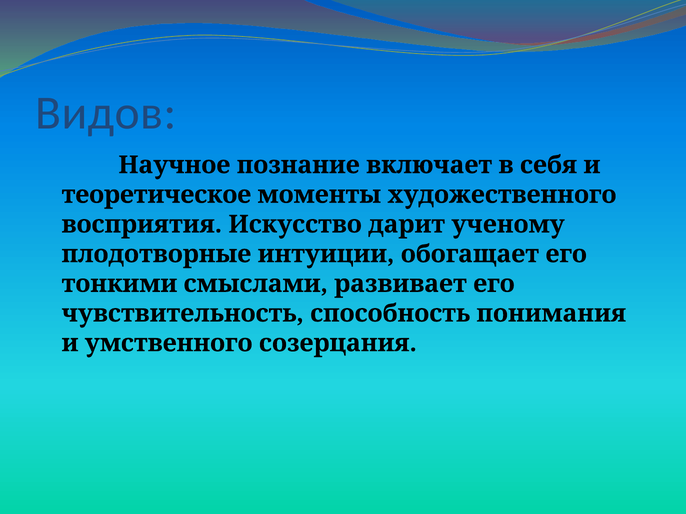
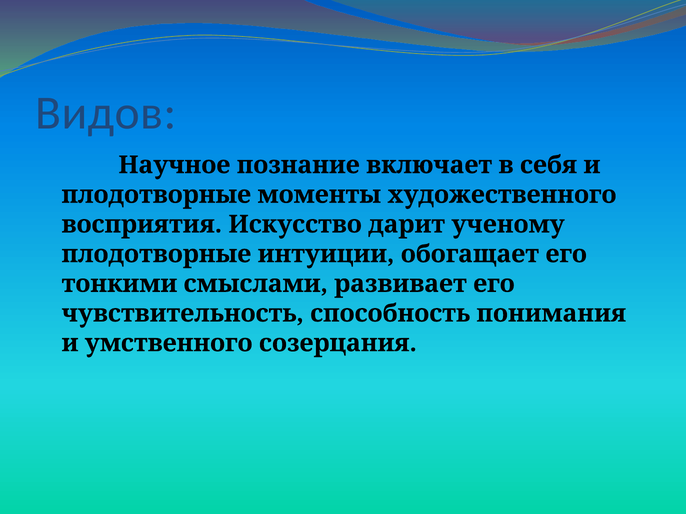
теоретическое at (156, 195): теоретическое -> плодотворные
